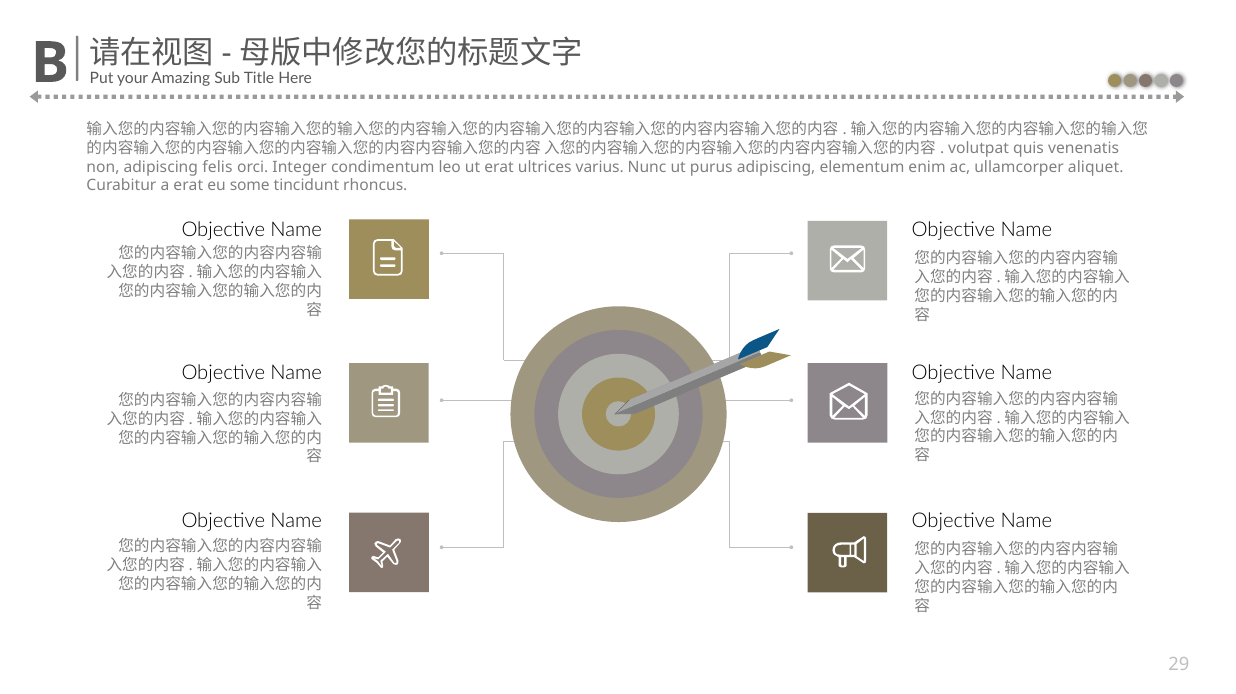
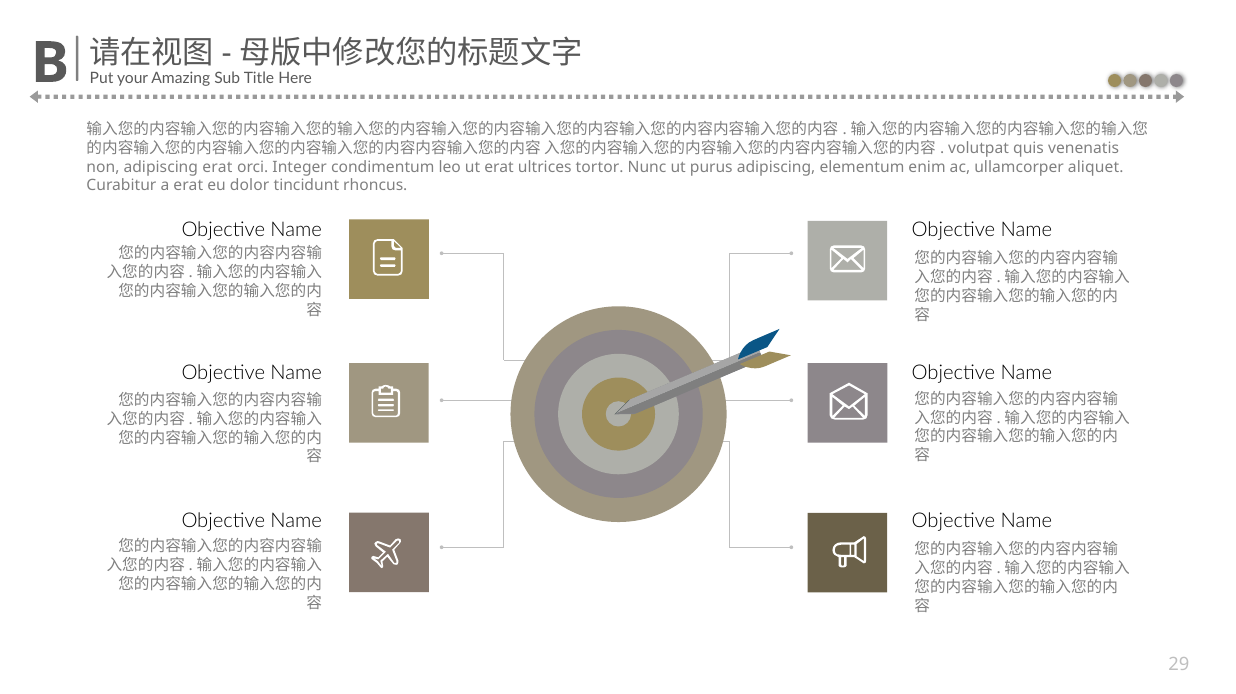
adipiscing felis: felis -> erat
varius: varius -> tortor
some: some -> dolor
